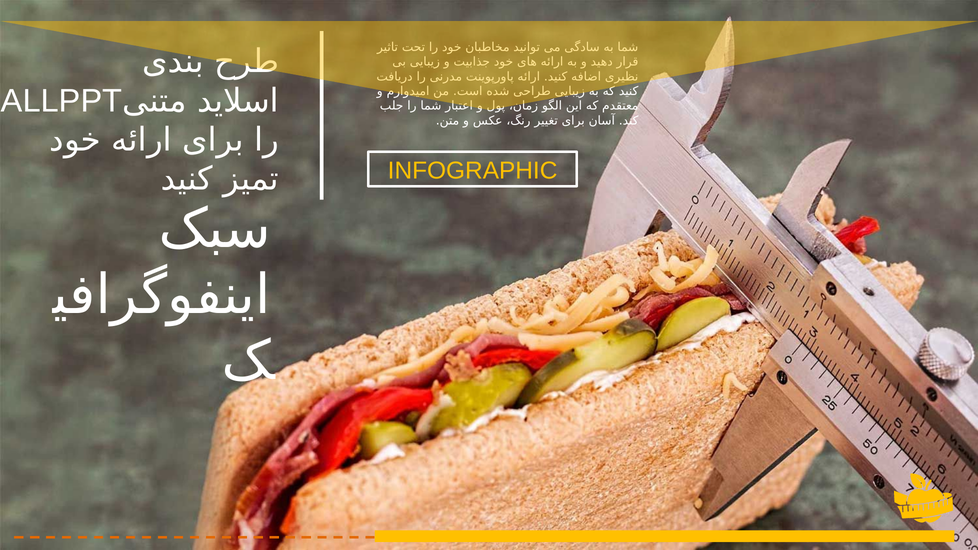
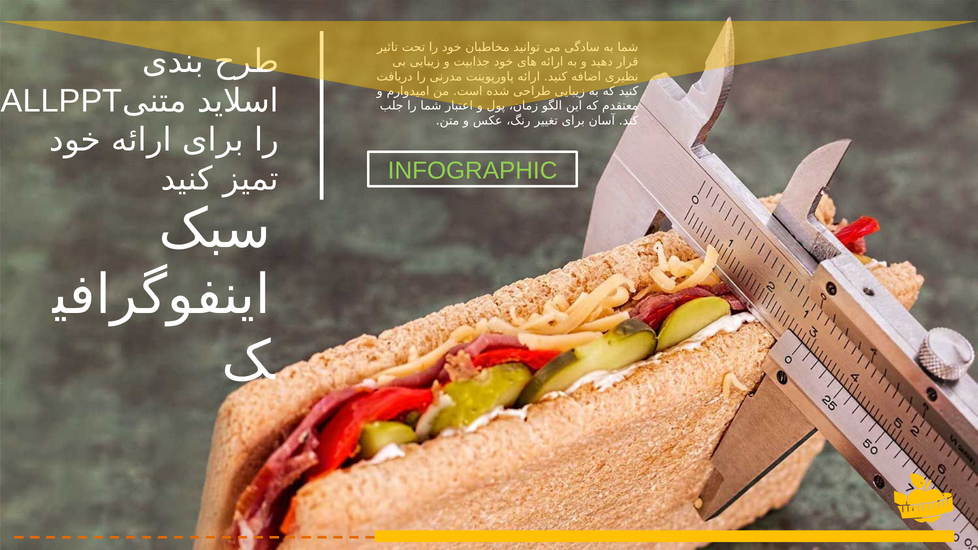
INFOGRAPHIC colour: yellow -> light green
